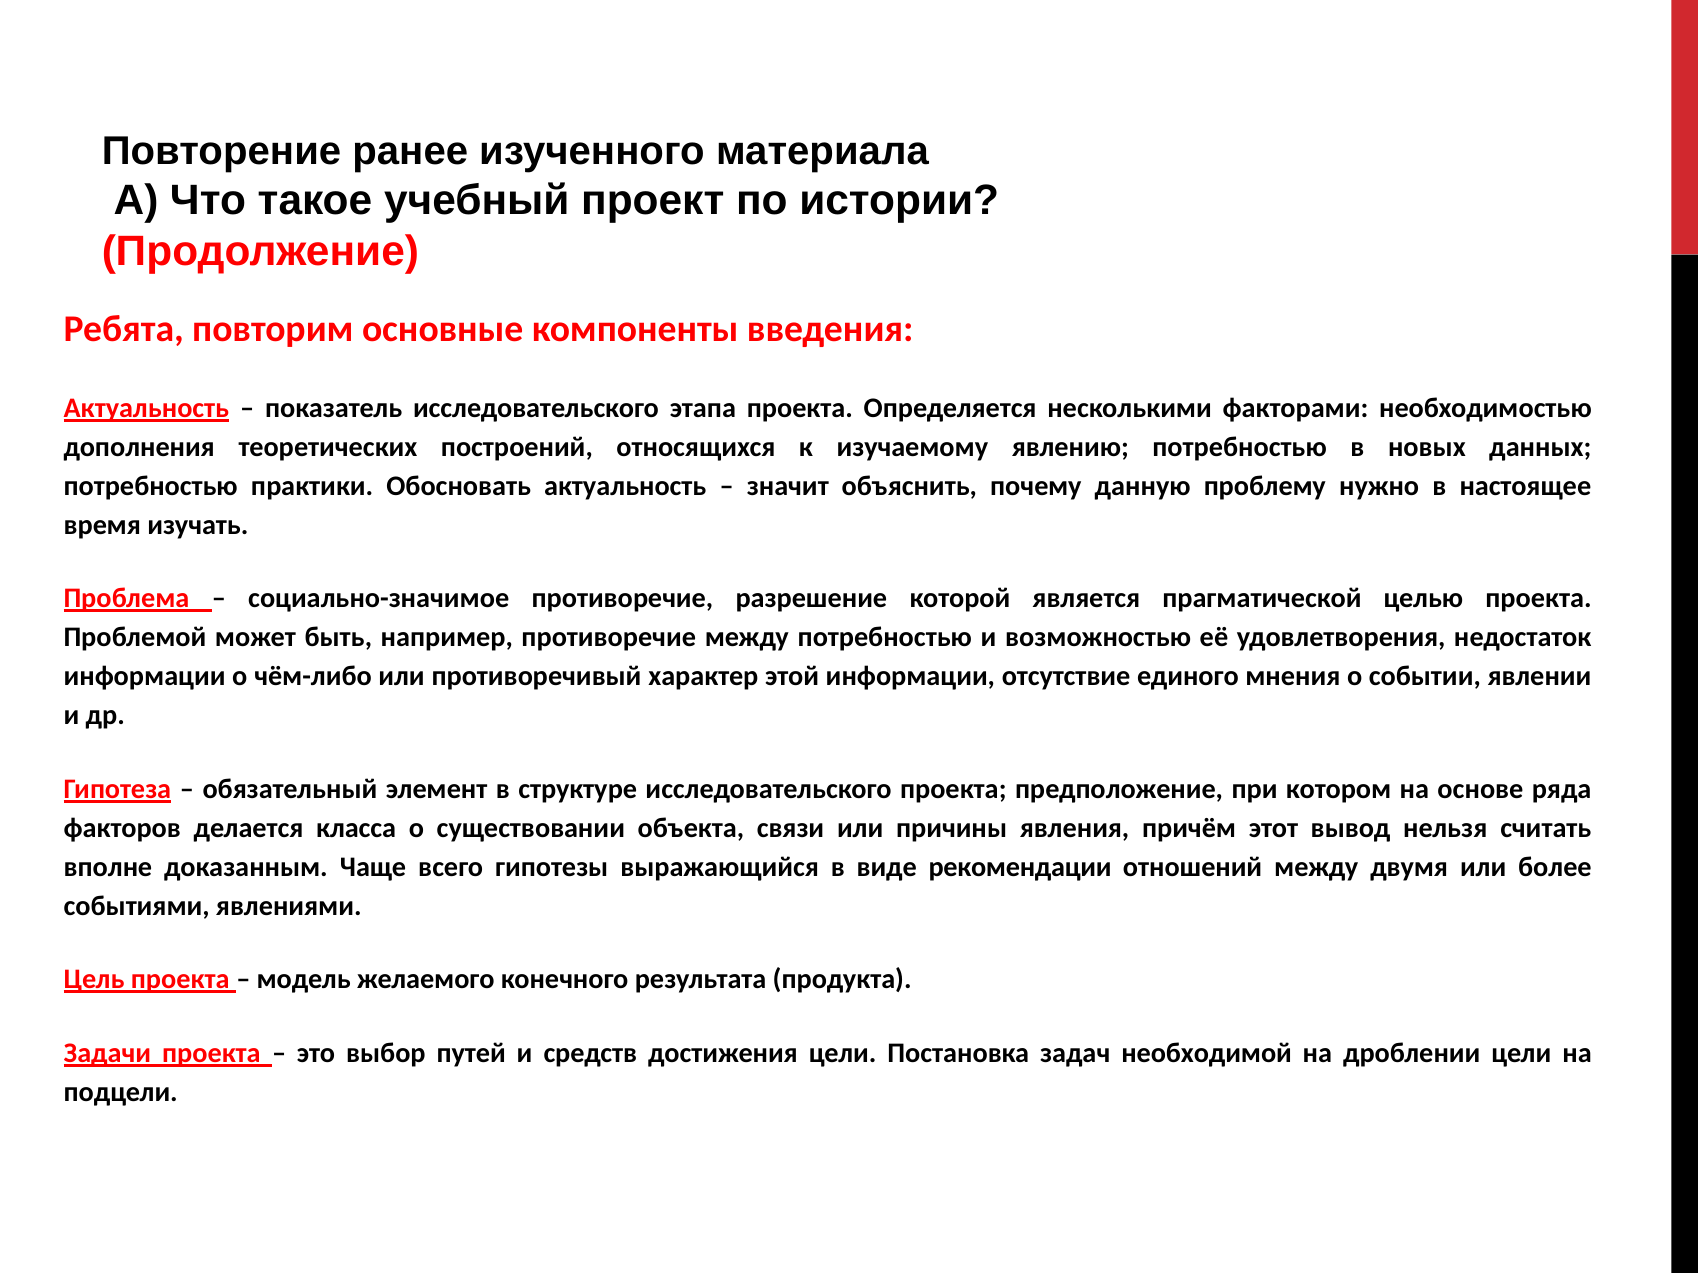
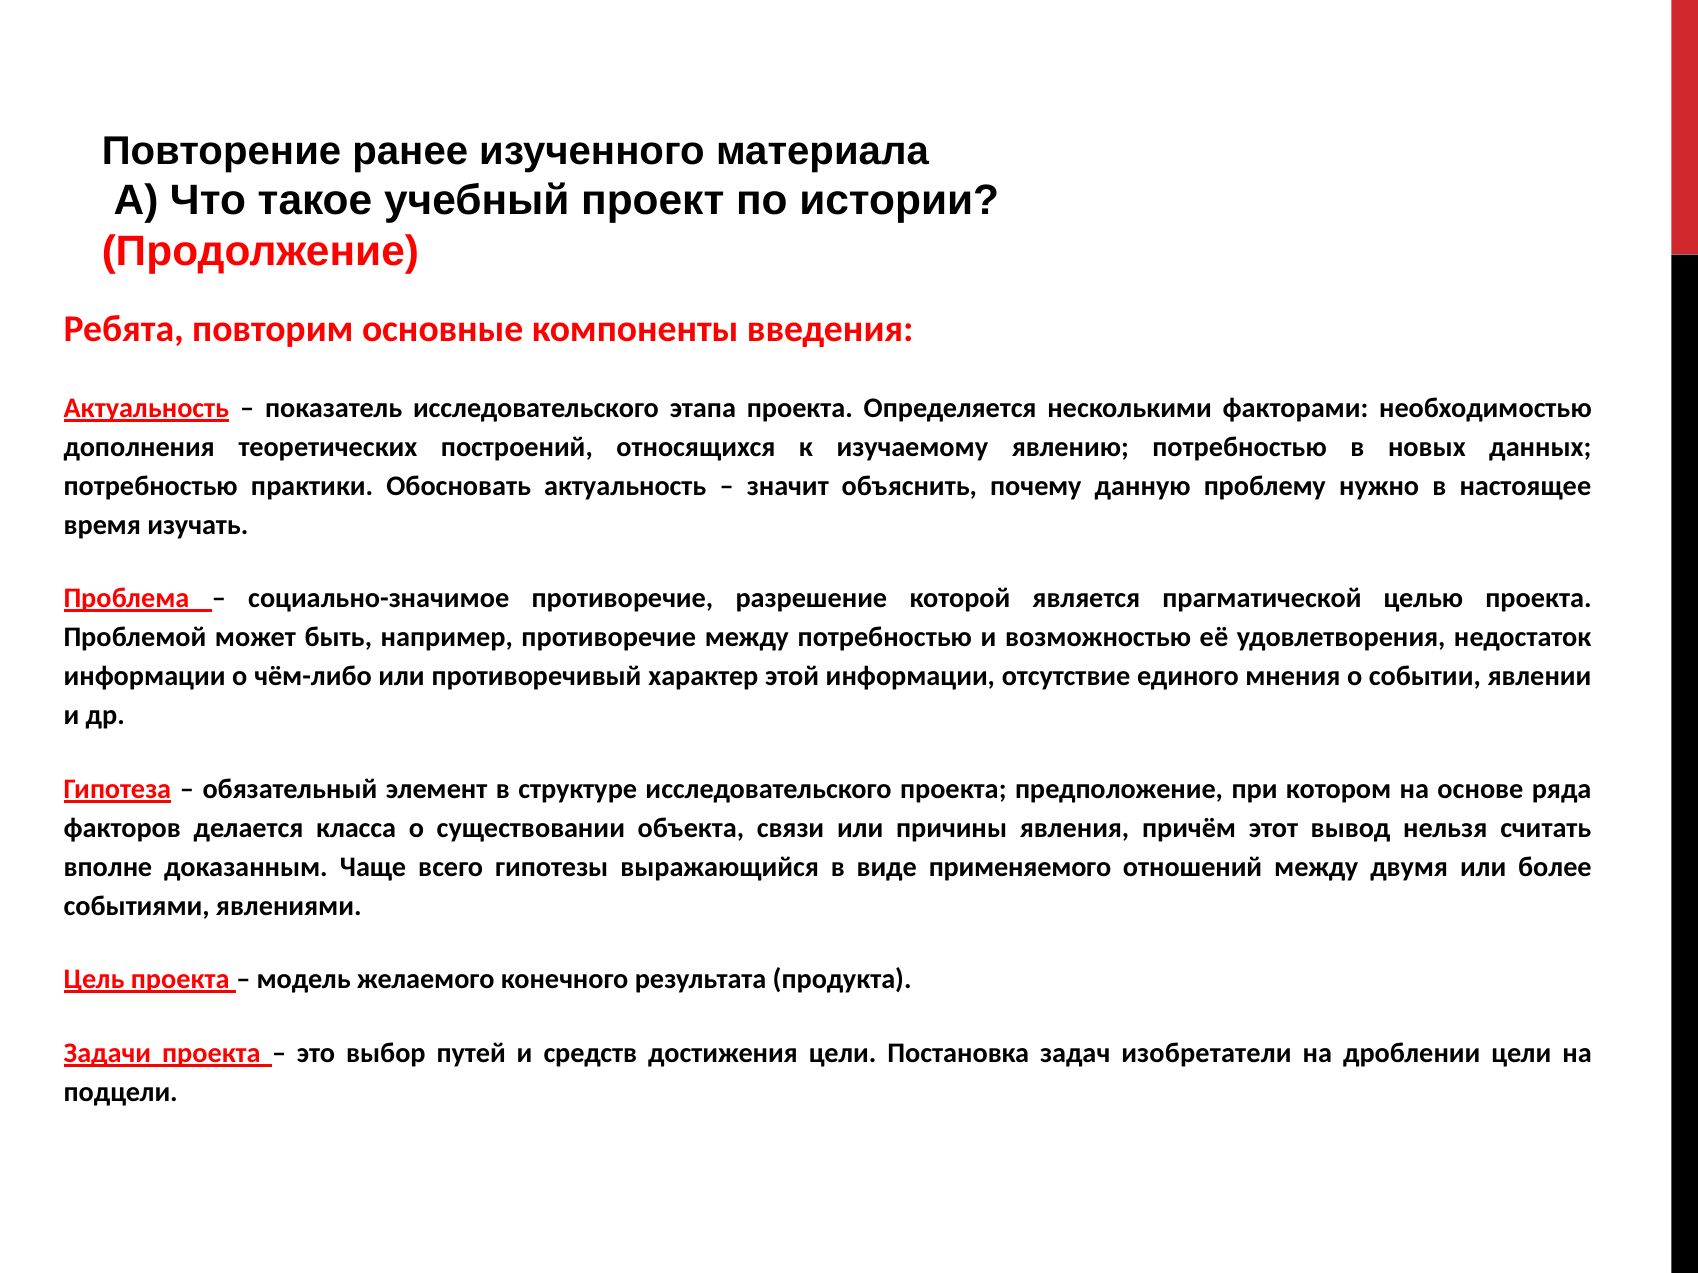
рекомендации: рекомендации -> применяемого
необходимой: необходимой -> изобретатели
